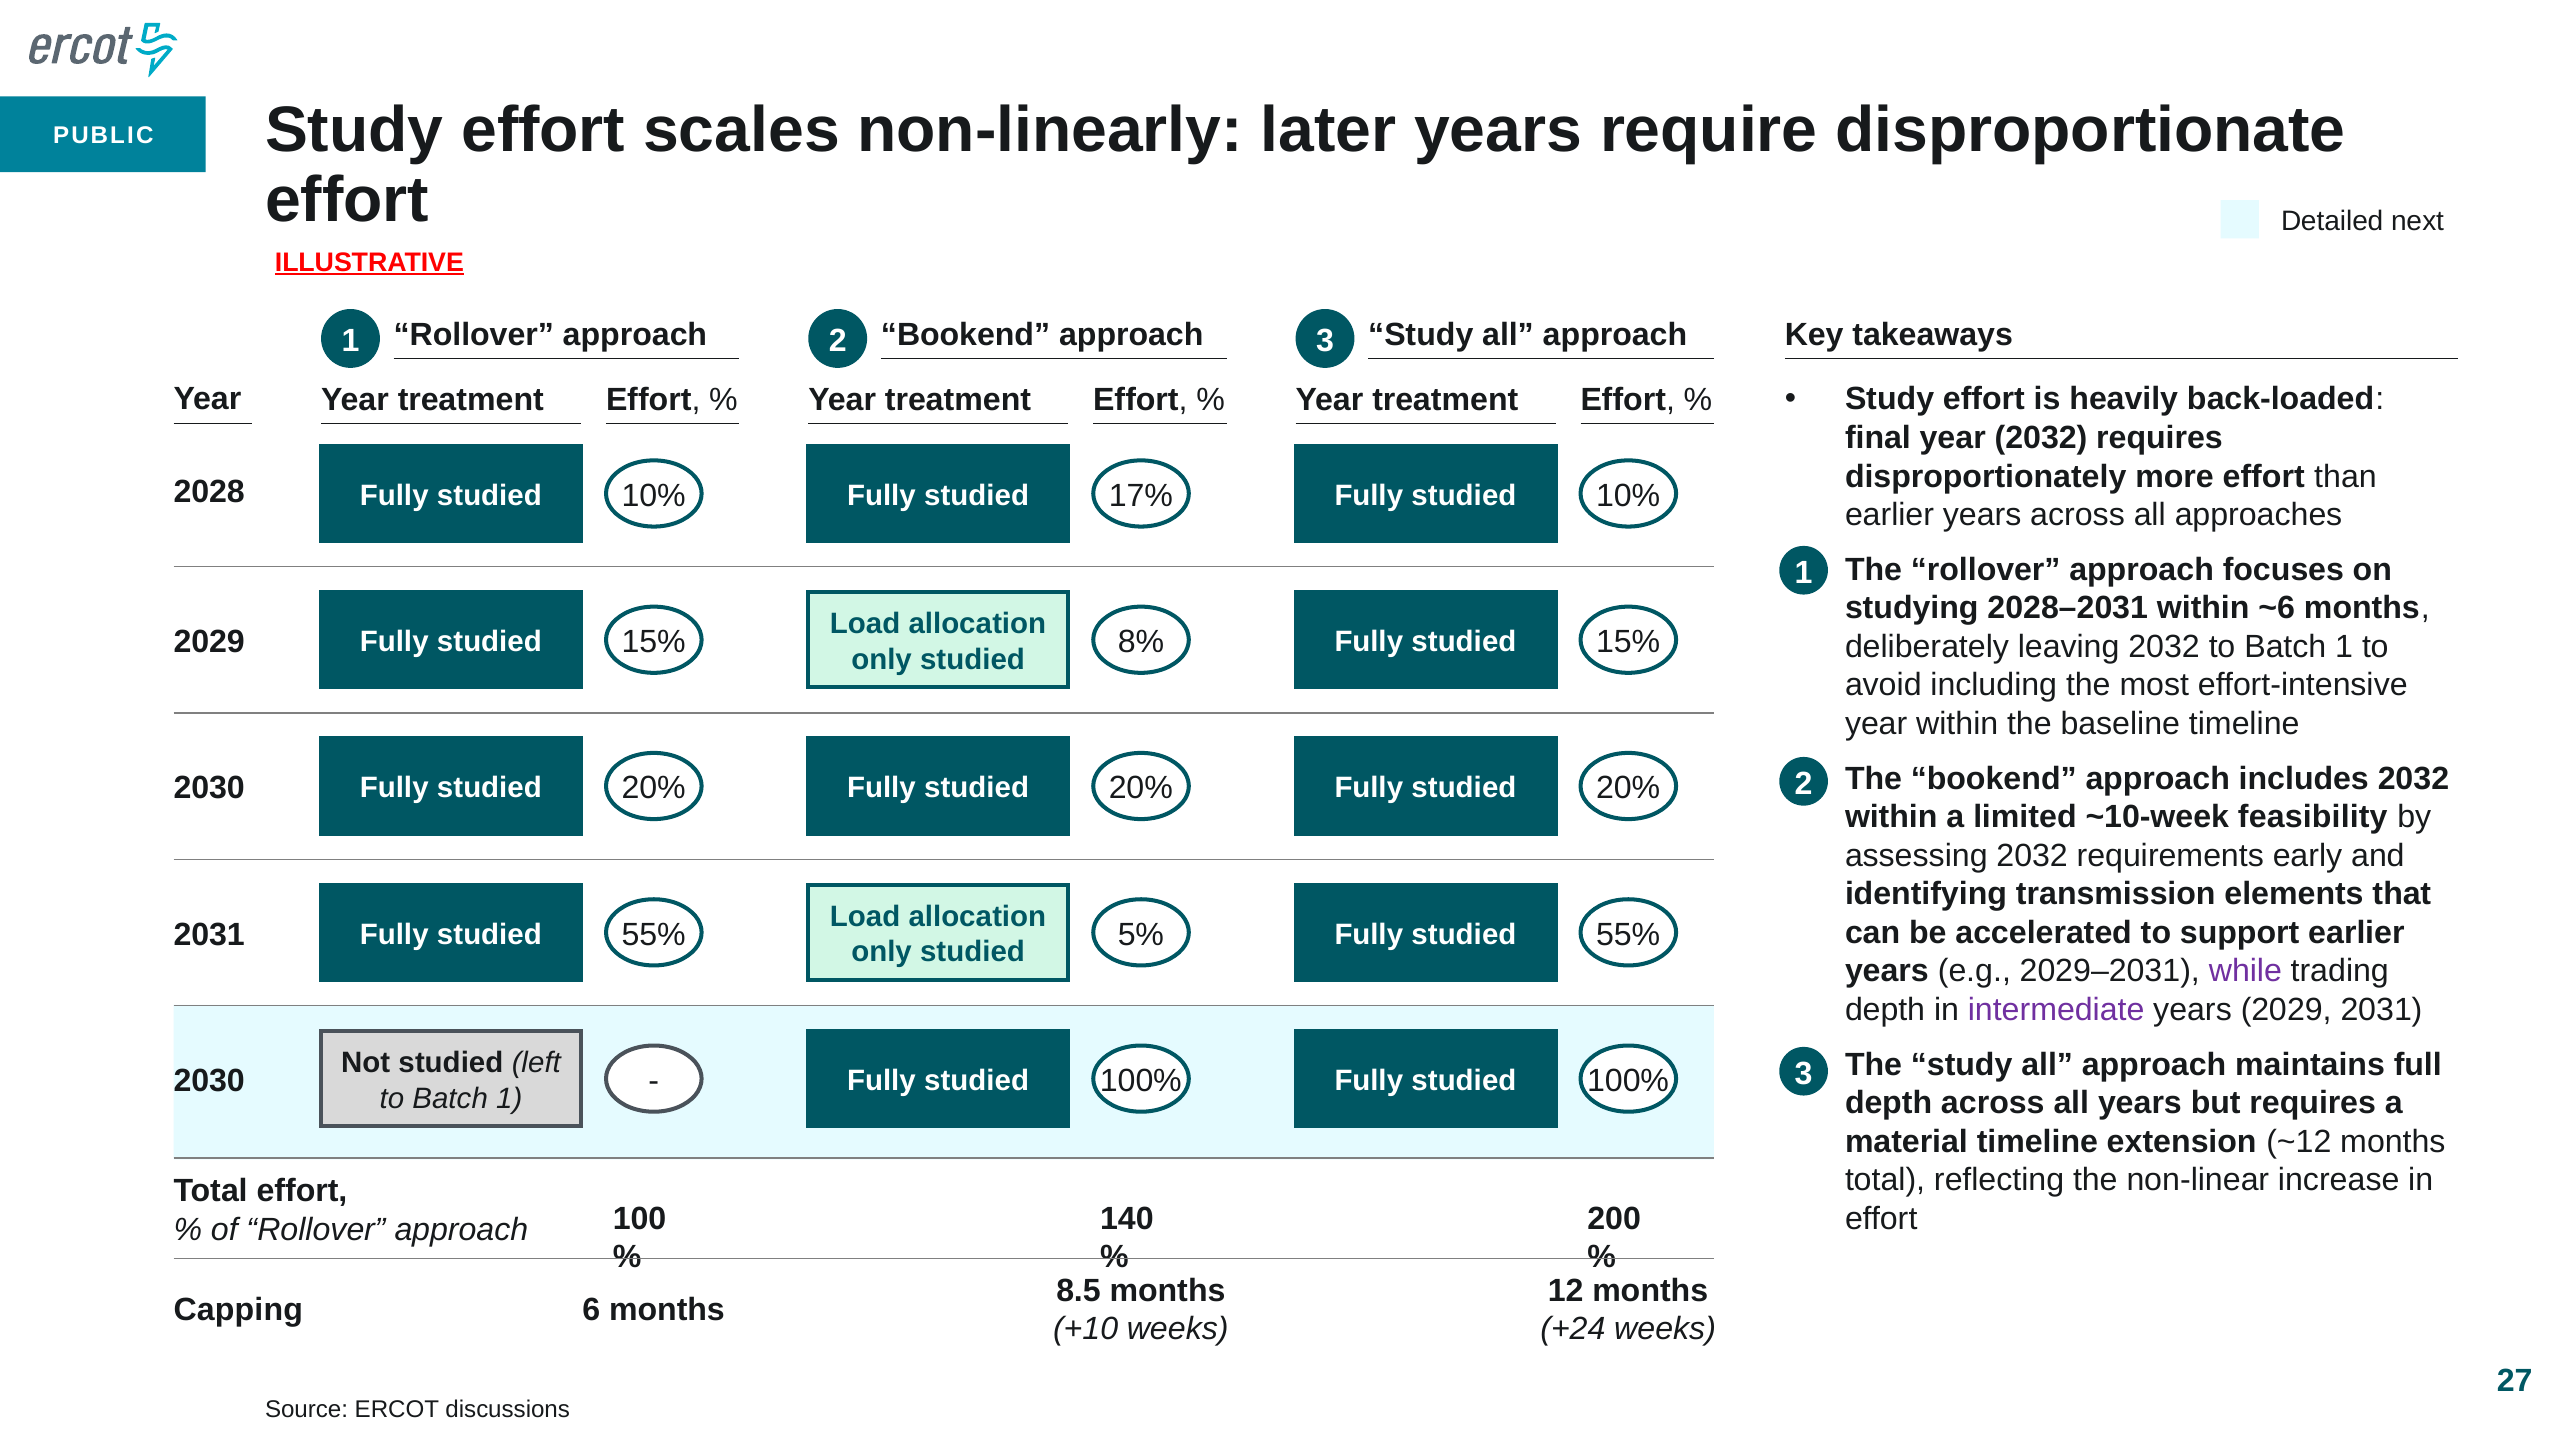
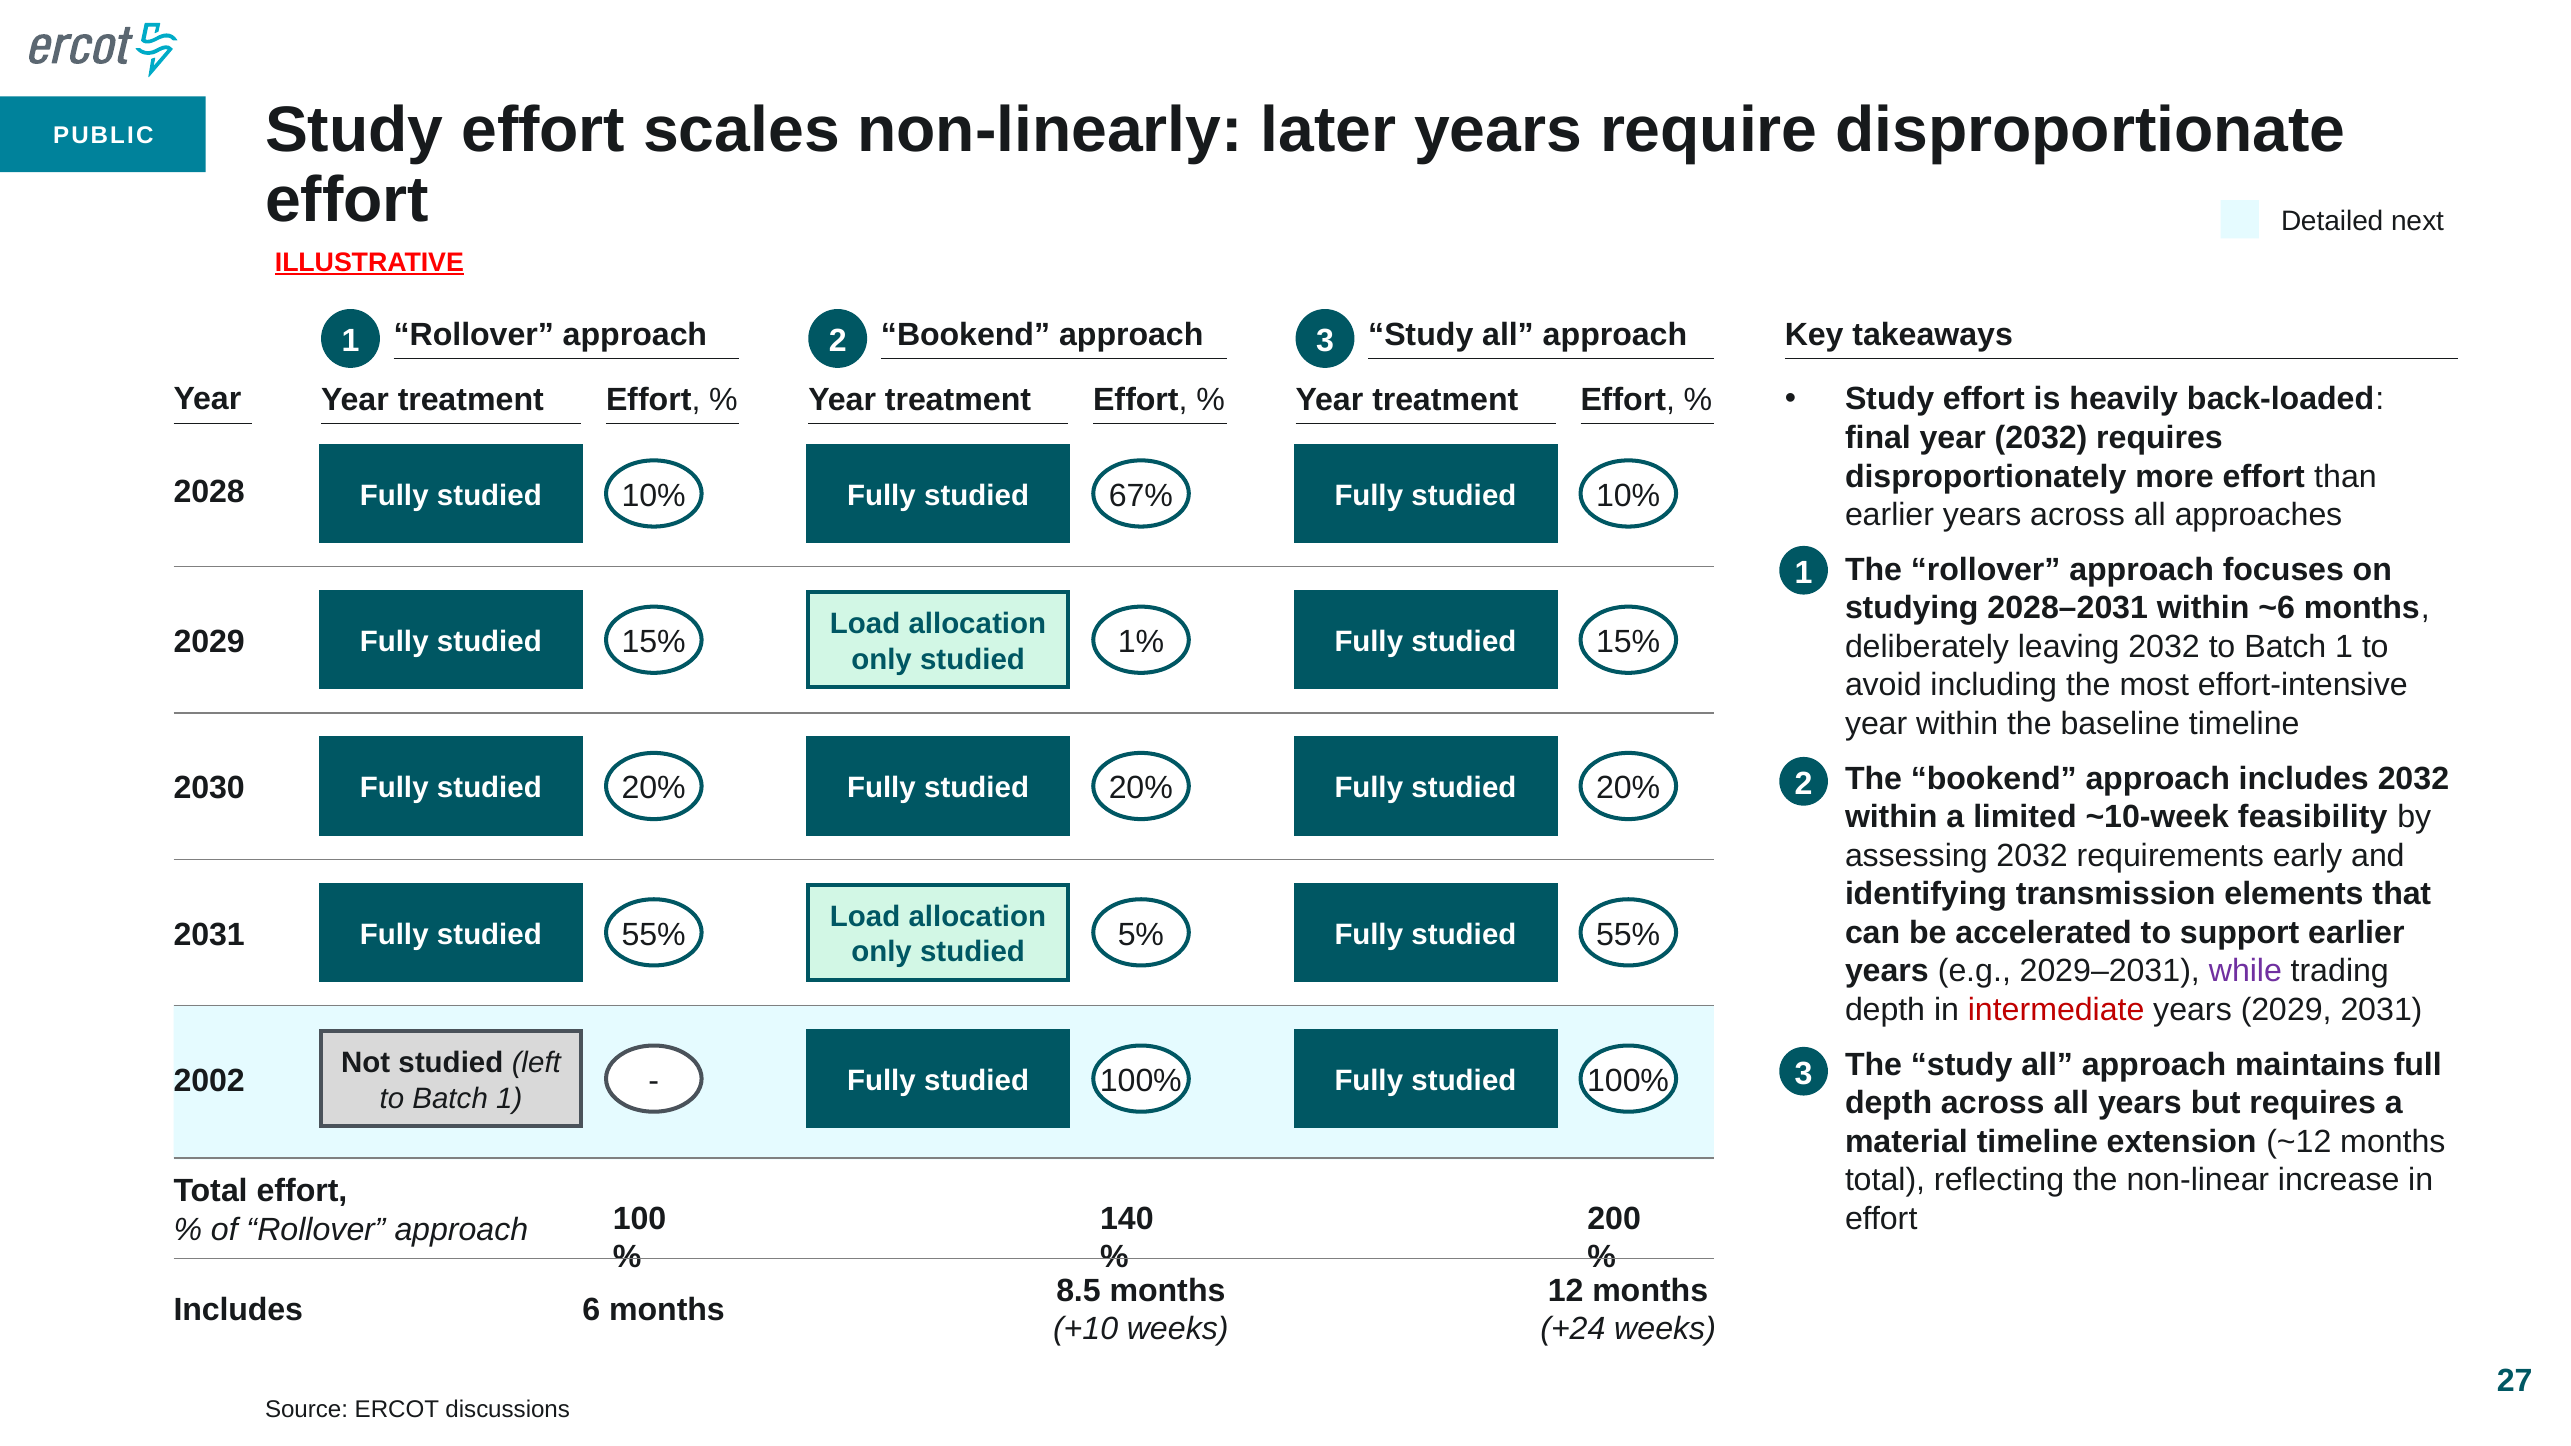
17%: 17% -> 67%
8%: 8% -> 1%
intermediate colour: purple -> red
2030 at (209, 1081): 2030 -> 2002
Capping at (238, 1310): Capping -> Includes
